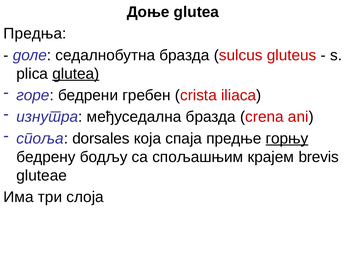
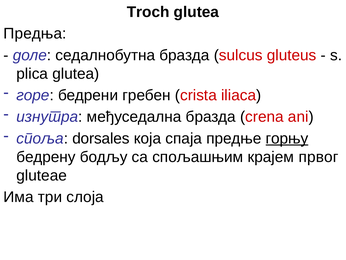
Доње: Доње -> Troch
glutea at (76, 74) underline: present -> none
brevis: brevis -> првог
